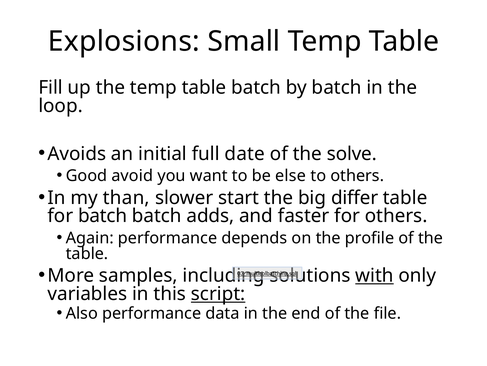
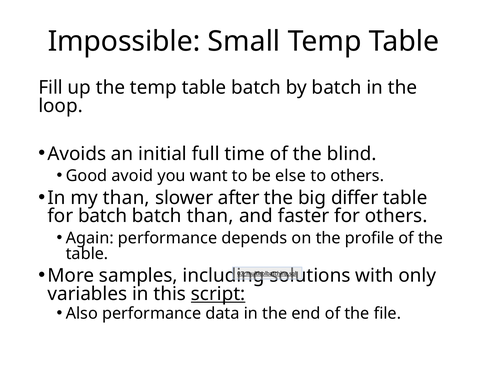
Explosions: Explosions -> Impossible
date: date -> time
solve: solve -> blind
start: start -> after
batch adds: adds -> than
with underline: present -> none
